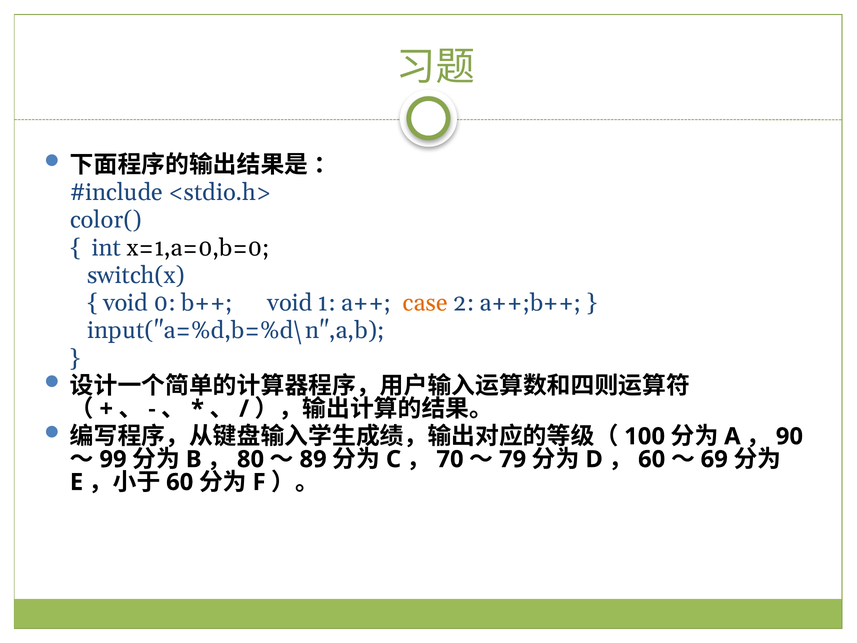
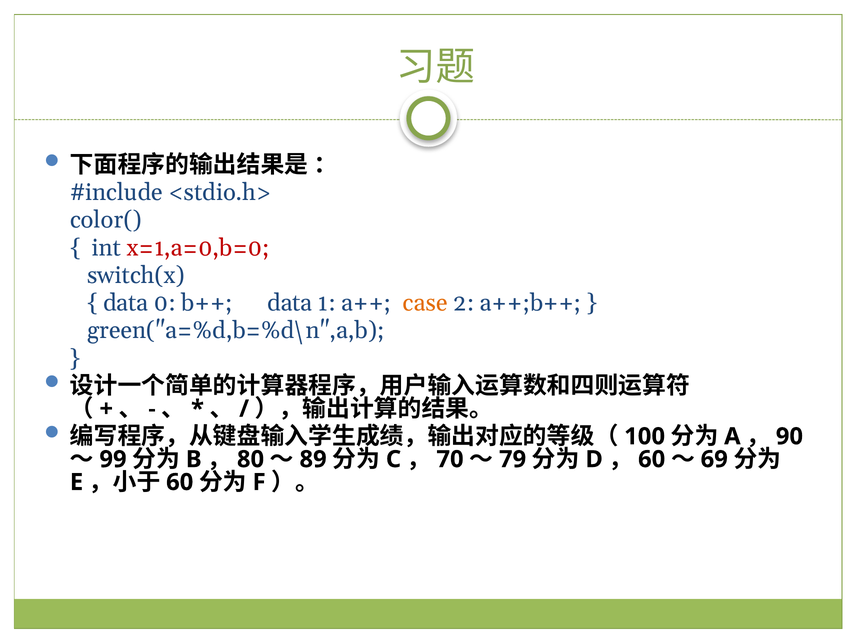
x=1,a=0,b=0 colour: black -> red
void at (126, 303): void -> data
b++ void: void -> data
input("a=%d,b=%d\n",a,b: input("a=%d,b=%d\n",a,b -> green("a=%d,b=%d\n",a,b
